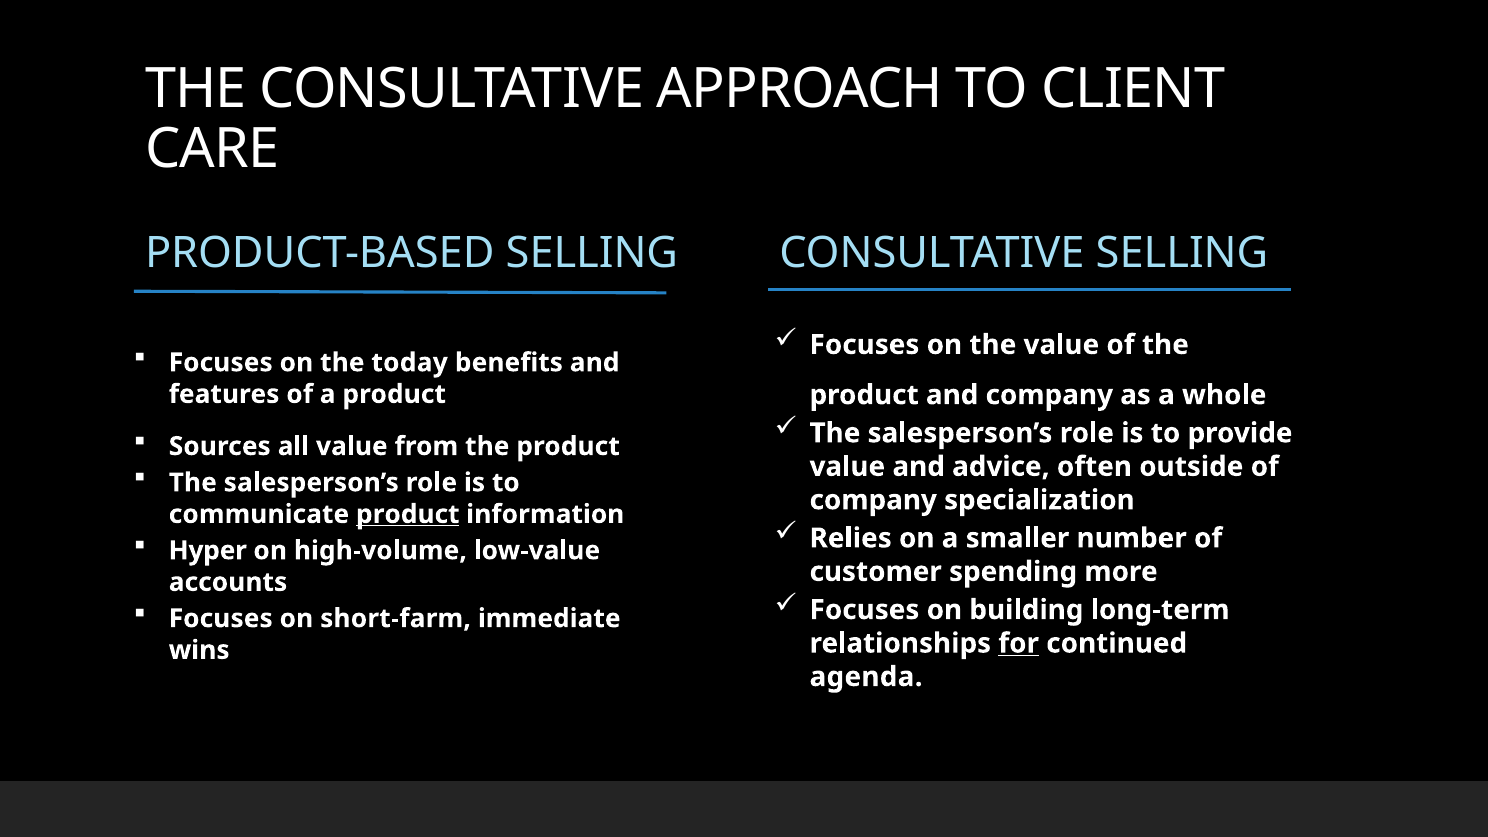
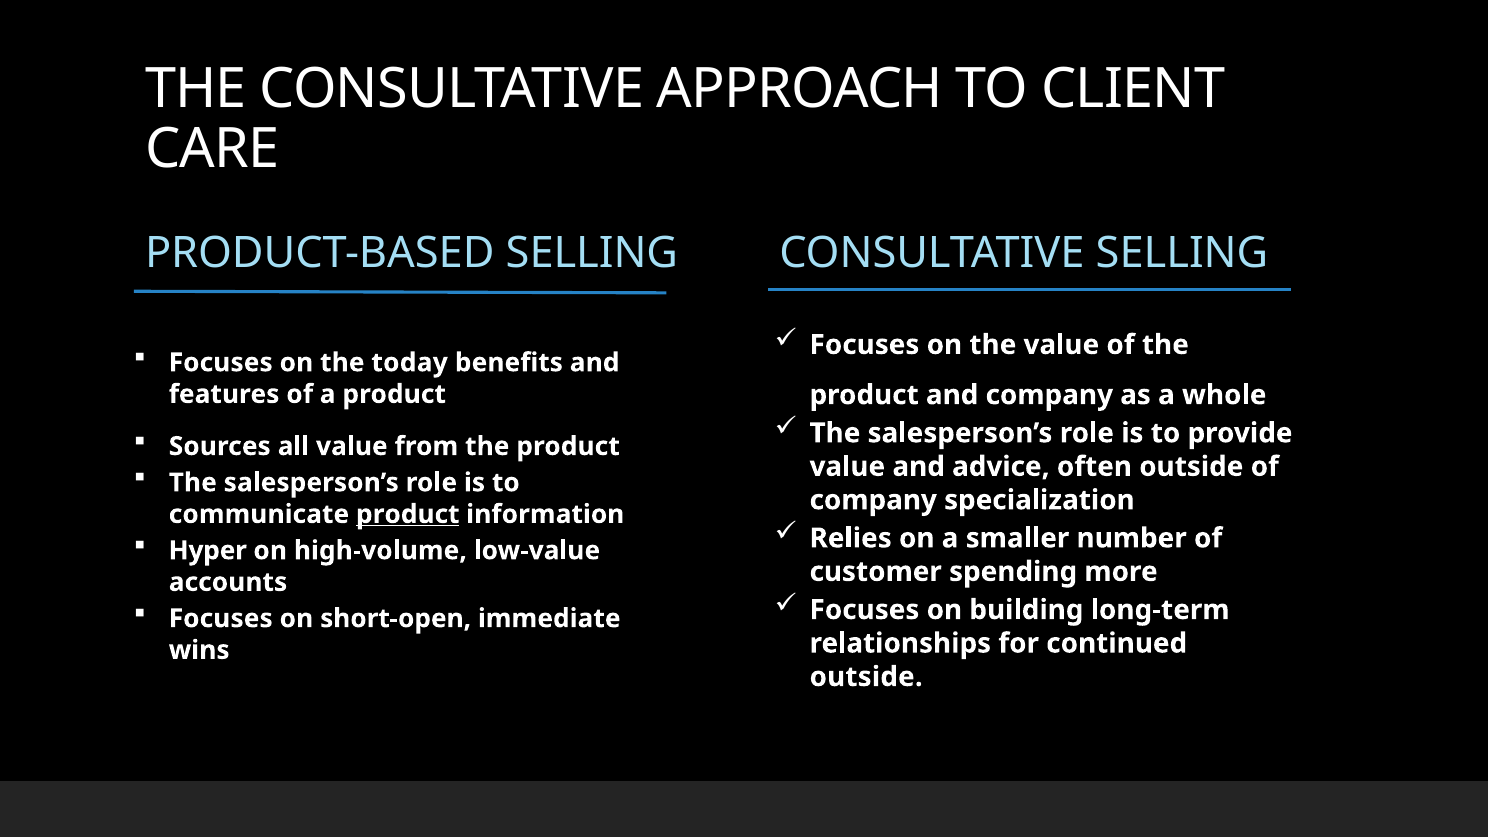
short-farm: short-farm -> short-open
for underline: present -> none
agenda at (866, 677): agenda -> outside
